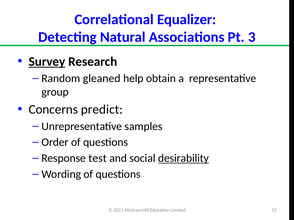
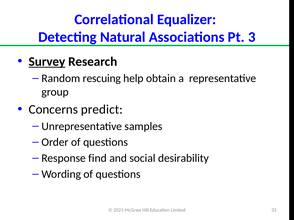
gleaned: gleaned -> rescuing
test: test -> find
desirability underline: present -> none
